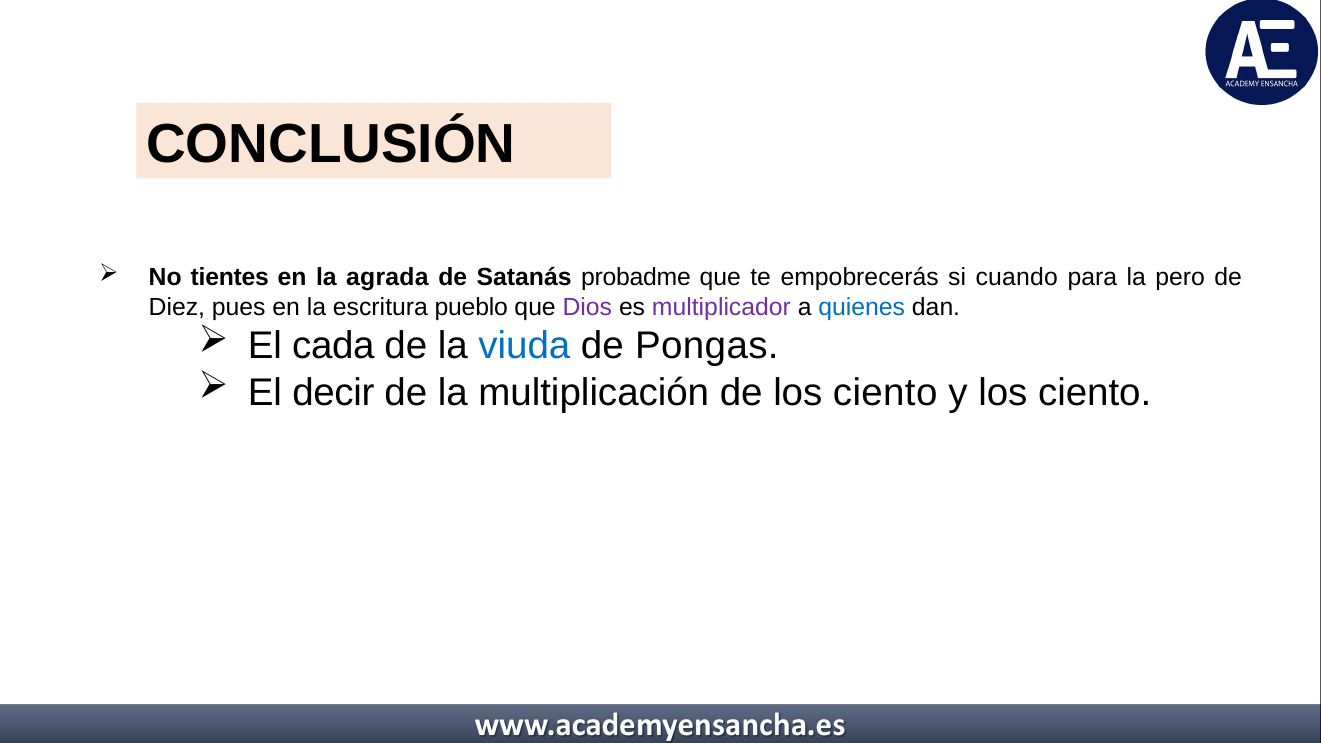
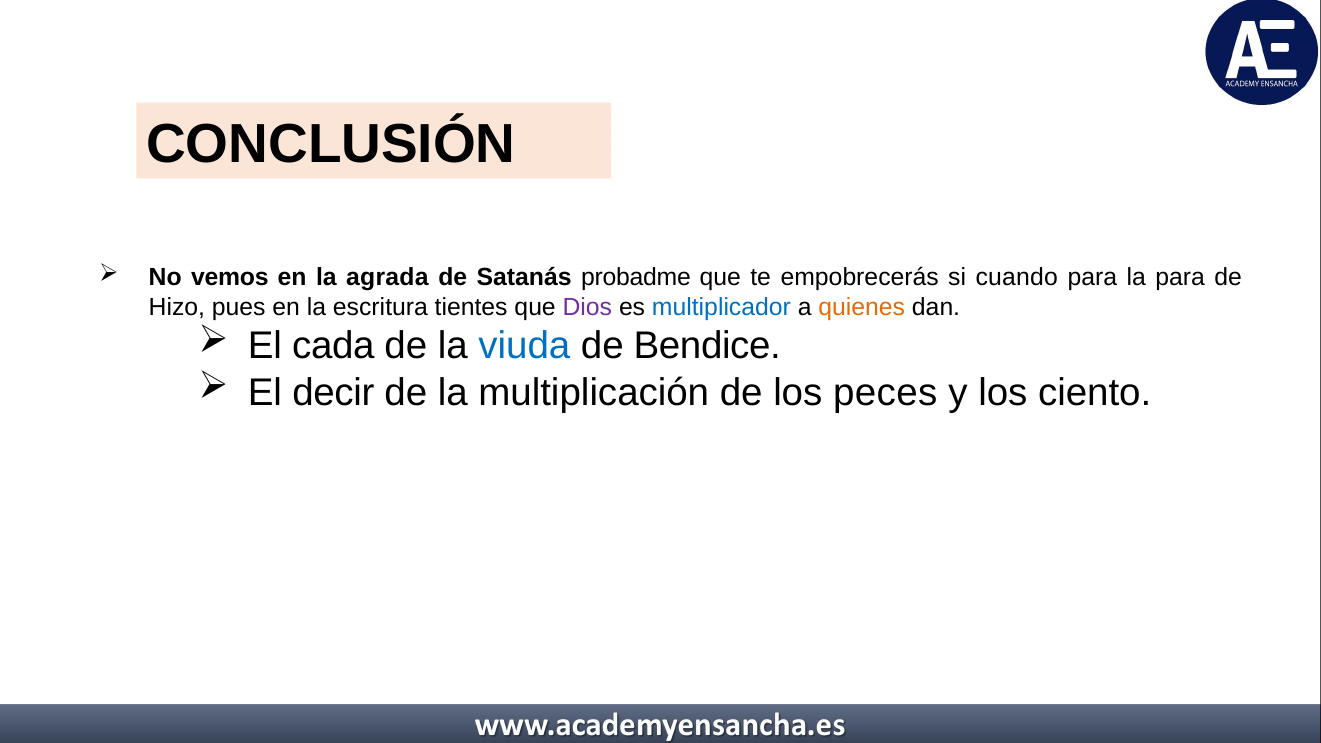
tientes: tientes -> vemos
la pero: pero -> para
Diez: Diez -> Hizo
pueblo: pueblo -> tientes
multiplicador colour: purple -> blue
quienes colour: blue -> orange
Pongas: Pongas -> Bendice
de los ciento: ciento -> peces
